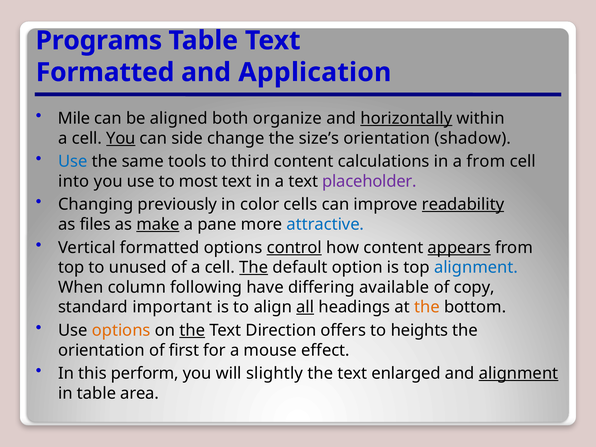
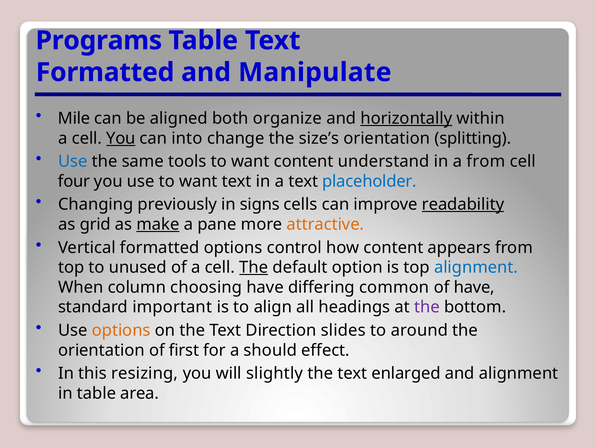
Application: Application -> Manipulate
side: side -> into
shadow: shadow -> splitting
tools to third: third -> want
calculations: calculations -> understand
into: into -> four
use to most: most -> want
placeholder colour: purple -> blue
color: color -> signs
files: files -> grid
attractive colour: blue -> orange
control underline: present -> none
appears underline: present -> none
following: following -> choosing
available: available -> common
of copy: copy -> have
all underline: present -> none
the at (427, 307) colour: orange -> purple
the at (192, 330) underline: present -> none
offers: offers -> slides
heights: heights -> around
mouse: mouse -> should
perform: perform -> resizing
alignment at (519, 373) underline: present -> none
